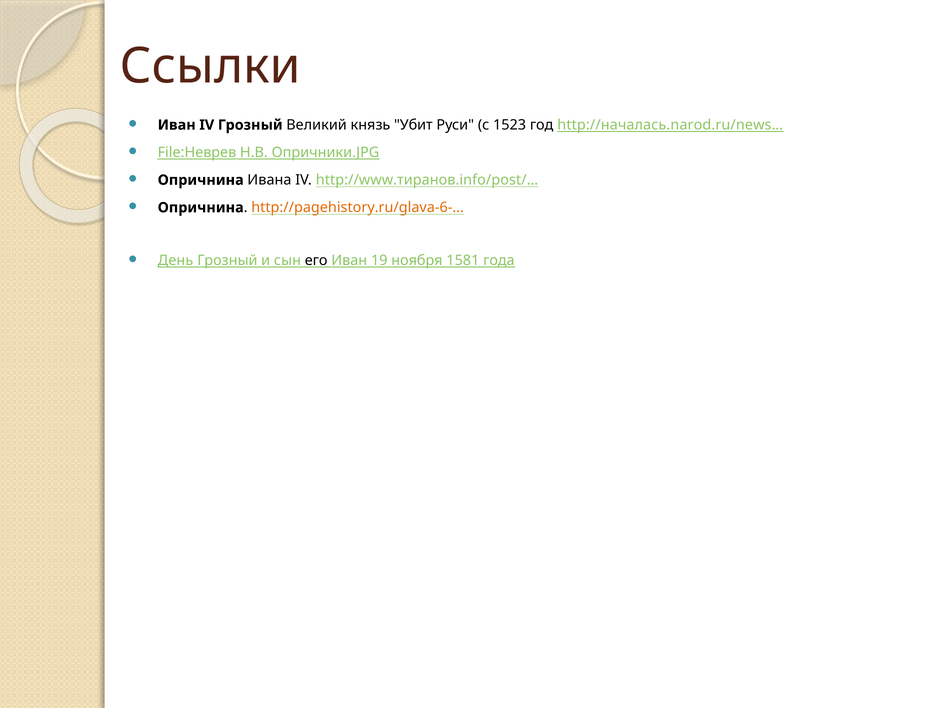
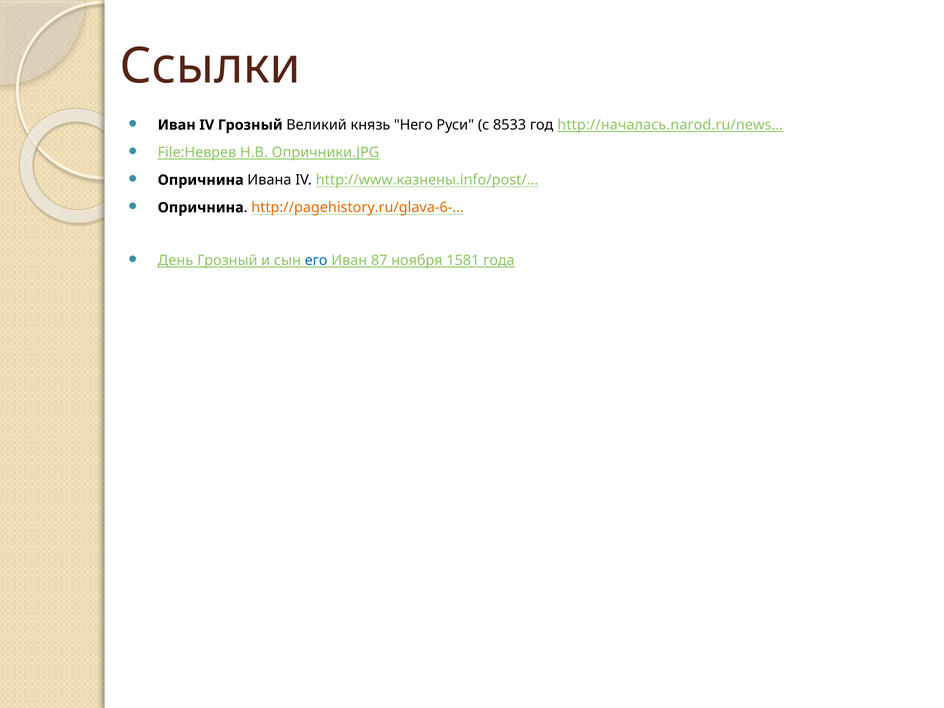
Убит: Убит -> Него
1523: 1523 -> 8533
http://www.тиранов.info/post/…: http://www.тиранов.info/post/… -> http://www.казнены.info/post/…
его colour: black -> blue
19: 19 -> 87
